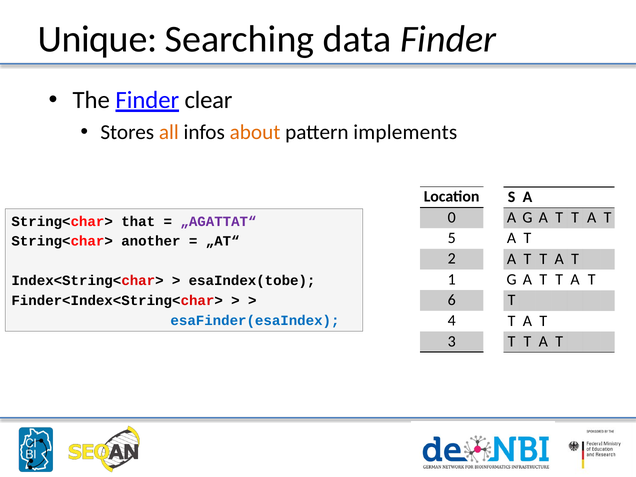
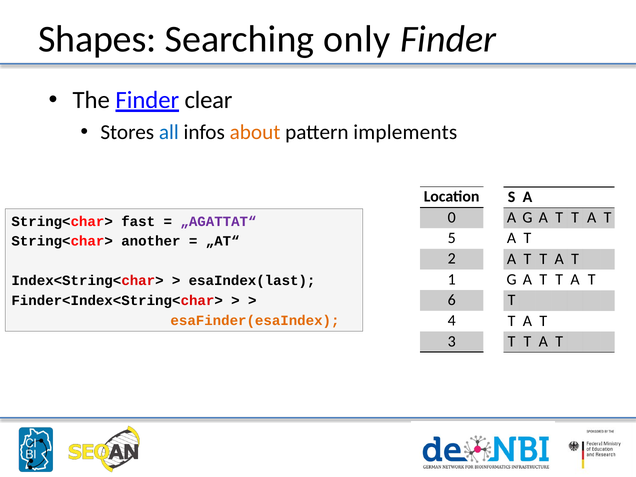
Unique: Unique -> Shapes
data: data -> only
all colour: orange -> blue
that: that -> fast
esaIndex(tobe: esaIndex(tobe -> esaIndex(last
esaFinder(esaIndex colour: blue -> orange
